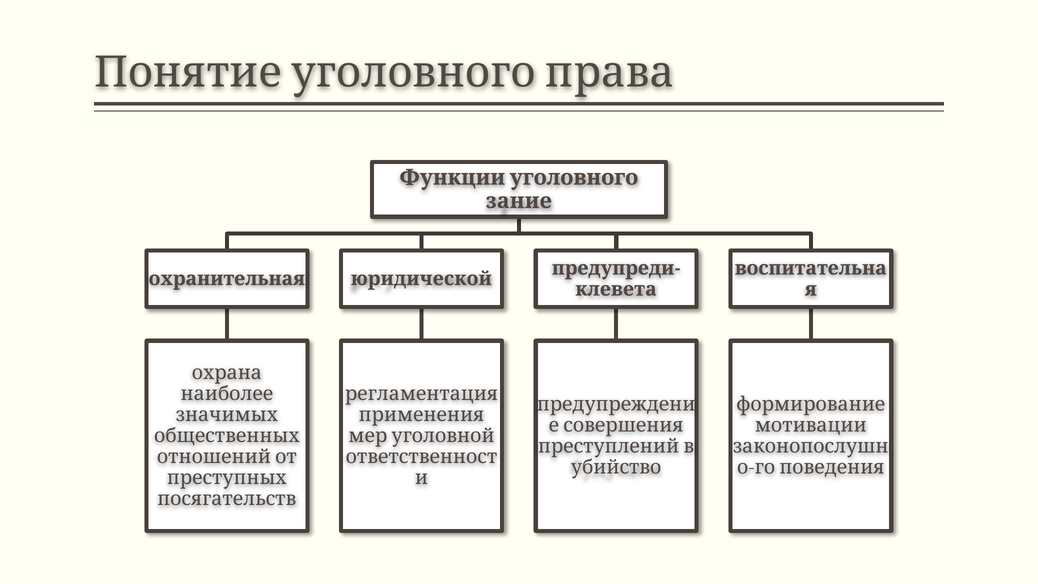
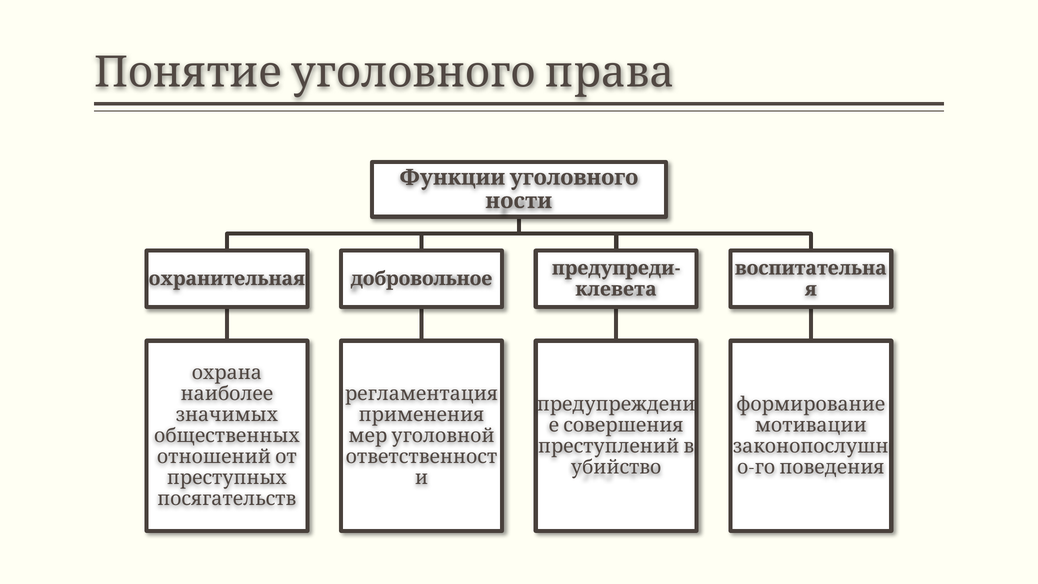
зание: зание -> ности
юридической: юридической -> добровольное
